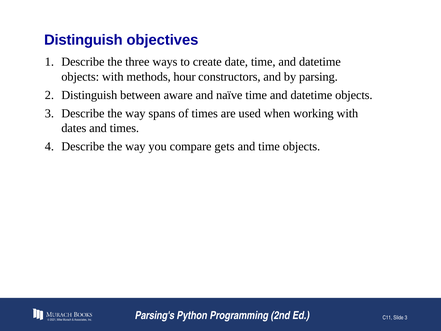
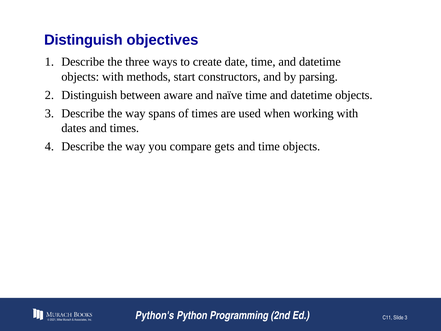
hour: hour -> start
Parsing's: Parsing's -> Python's
